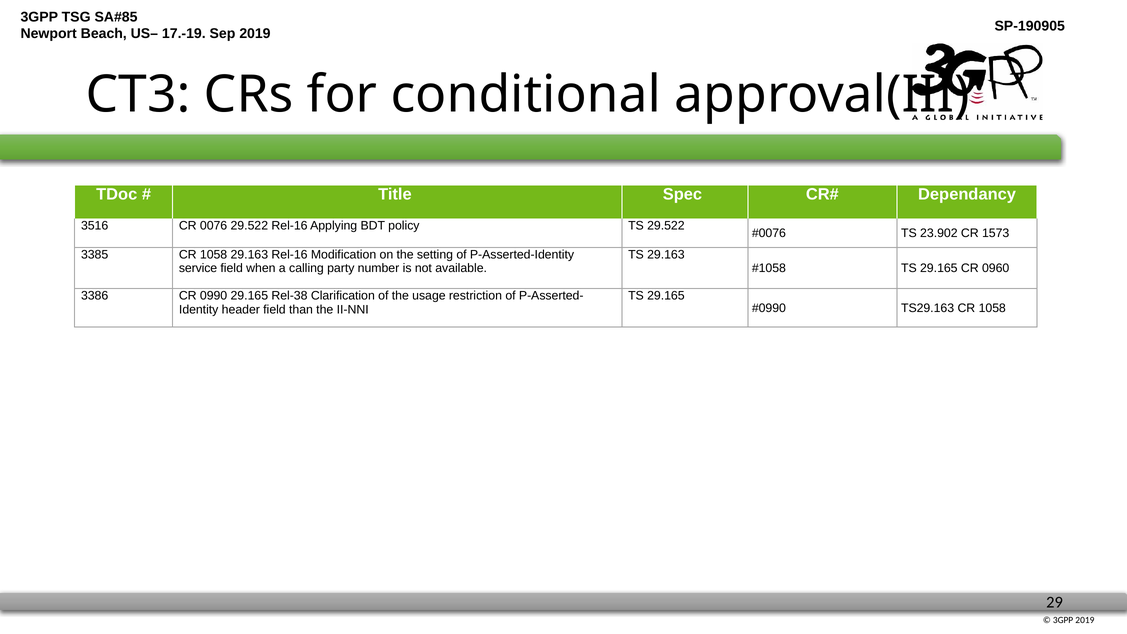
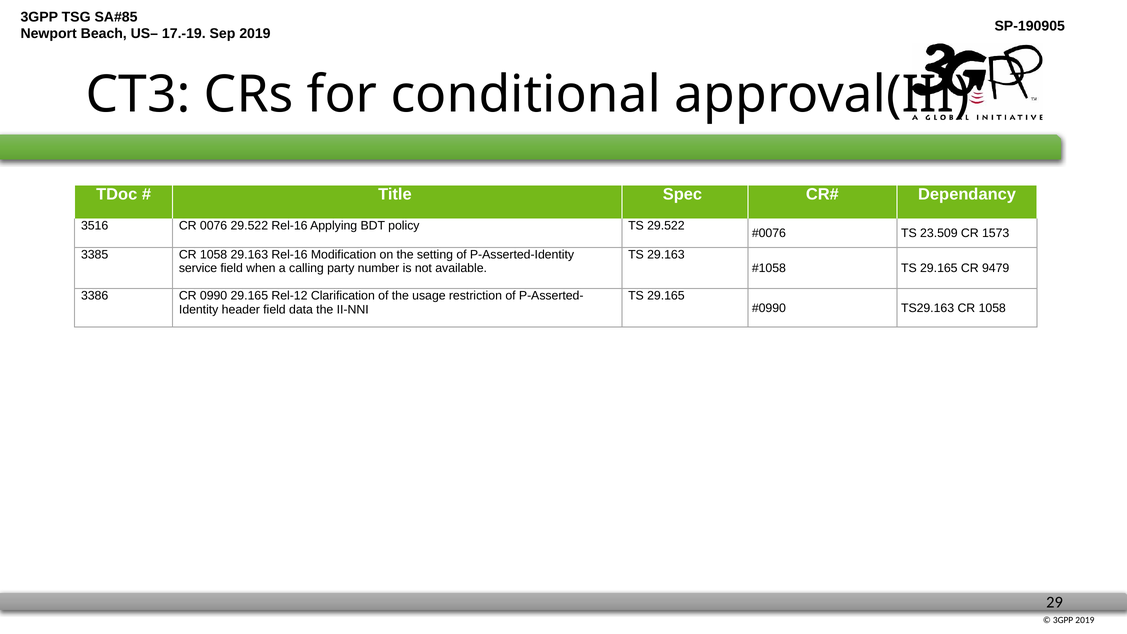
23.902: 23.902 -> 23.509
0960: 0960 -> 9479
Rel-38: Rel-38 -> Rel-12
than: than -> data
